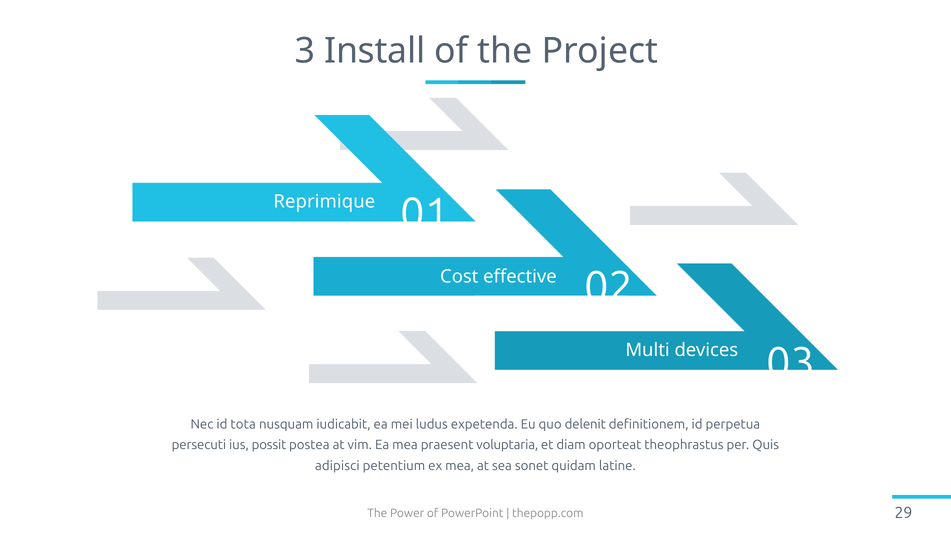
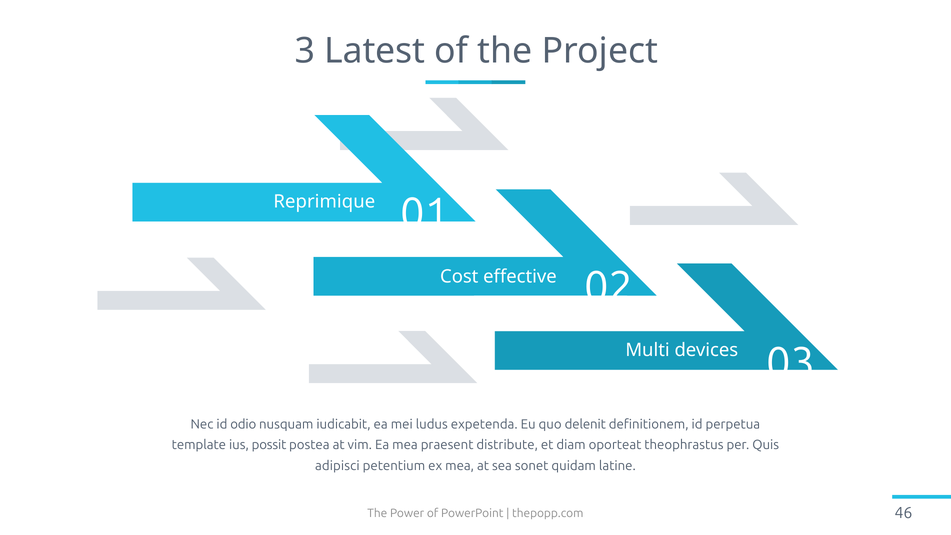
Install: Install -> Latest
tota: tota -> odio
persecuti: persecuti -> template
voluptaria: voluptaria -> distribute
29: 29 -> 46
